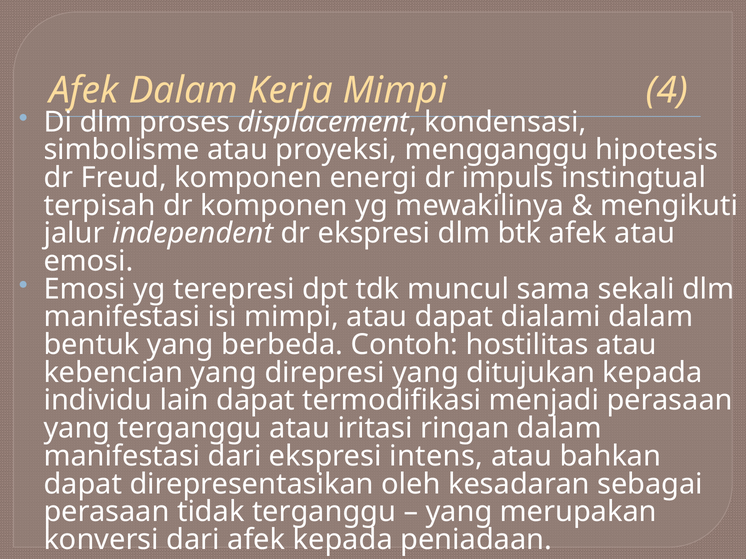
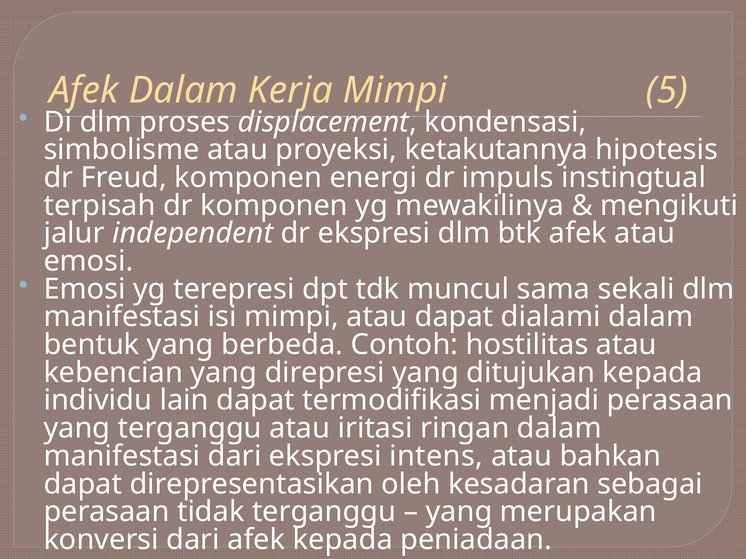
4: 4 -> 5
mengganggu: mengganggu -> ketakutannya
